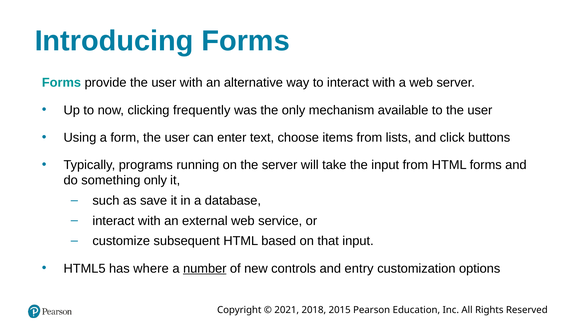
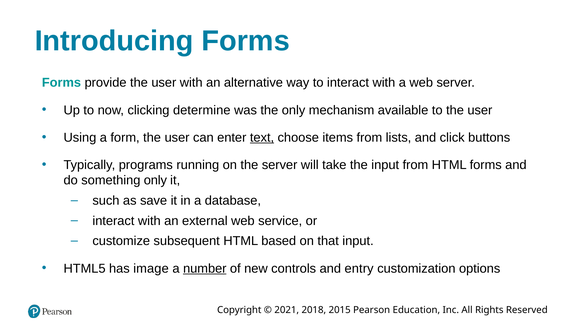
frequently: frequently -> determine
text underline: none -> present
where: where -> image
